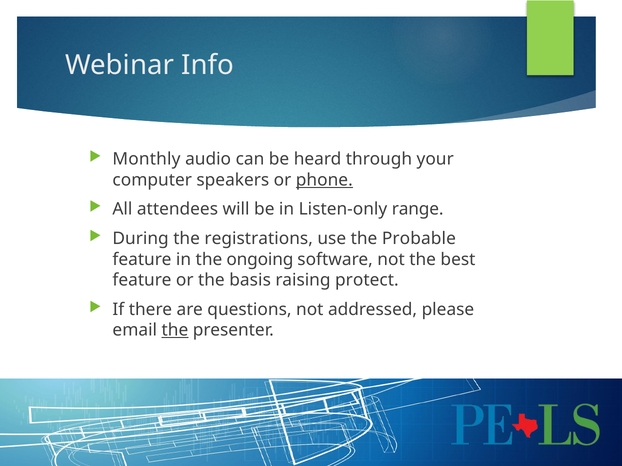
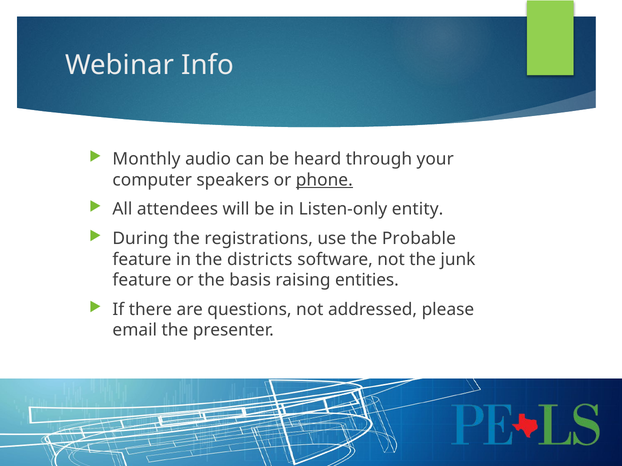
range: range -> entity
ongoing: ongoing -> districts
best: best -> junk
protect: protect -> entities
the at (175, 331) underline: present -> none
